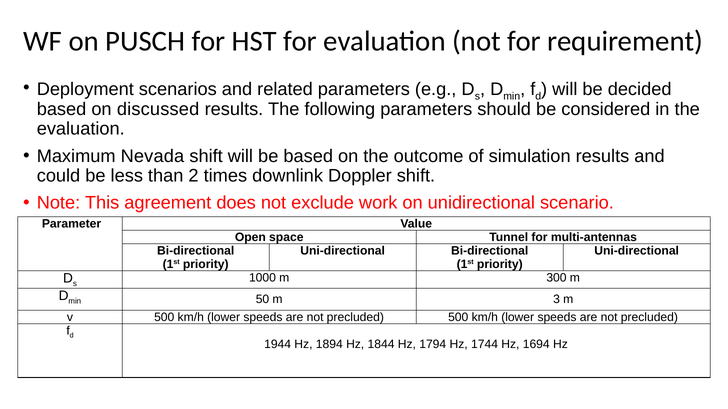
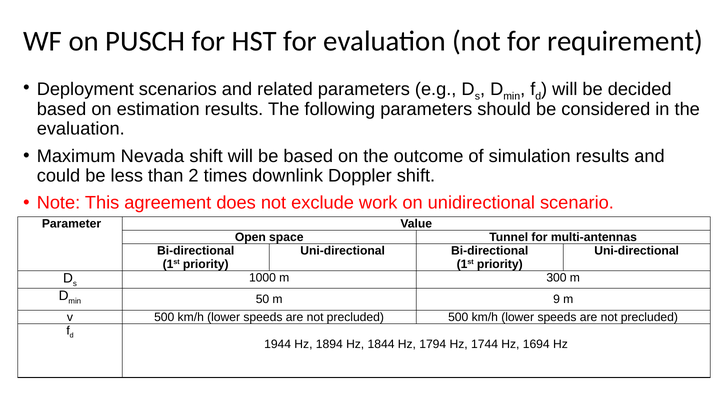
discussed: discussed -> estimation
3: 3 -> 9
